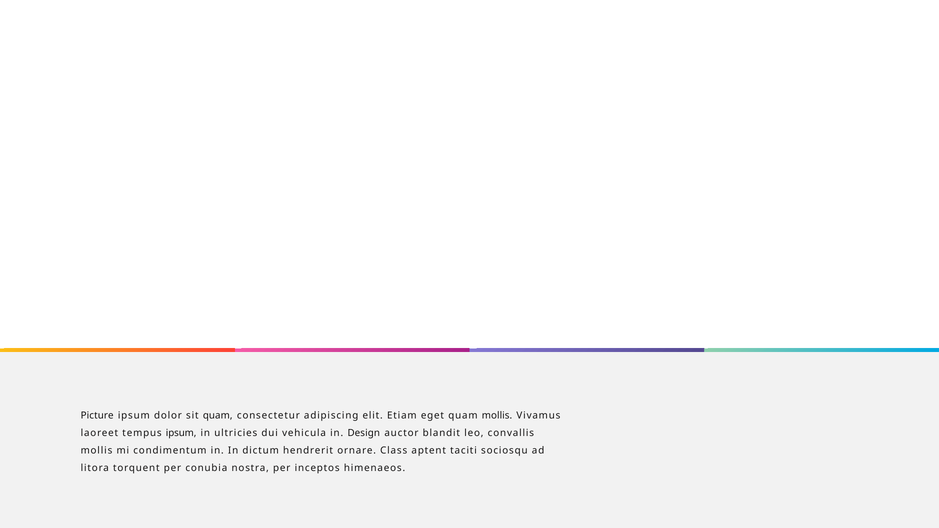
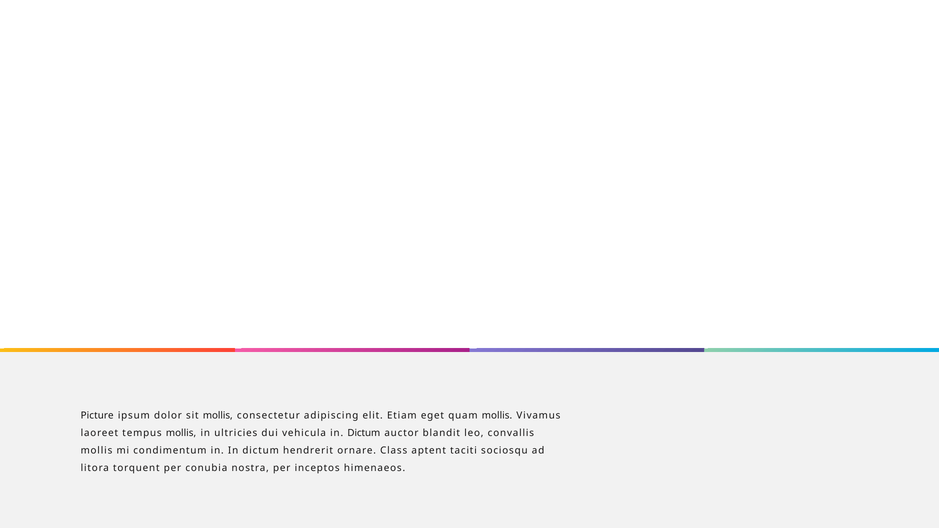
sit quam: quam -> mollis
tempus ipsum: ipsum -> mollis
vehicula in Design: Design -> Dictum
